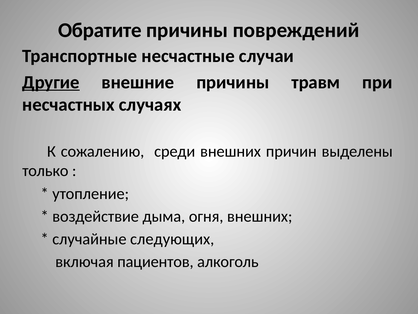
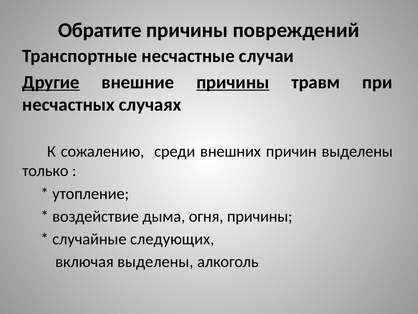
причины at (233, 82) underline: none -> present
огня внешних: внешних -> причины
включая пациентов: пациентов -> выделены
